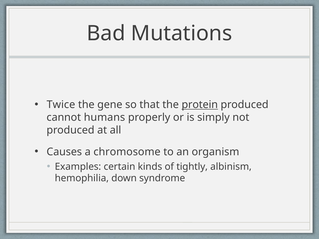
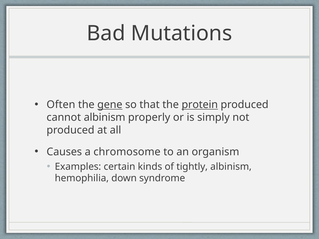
Twice: Twice -> Often
gene underline: none -> present
cannot humans: humans -> albinism
